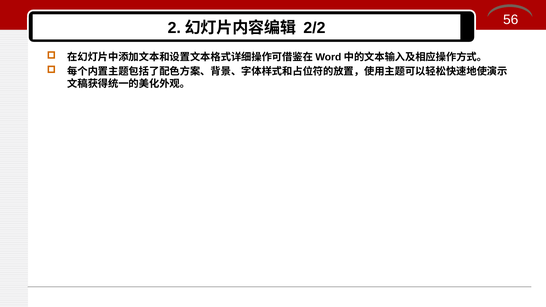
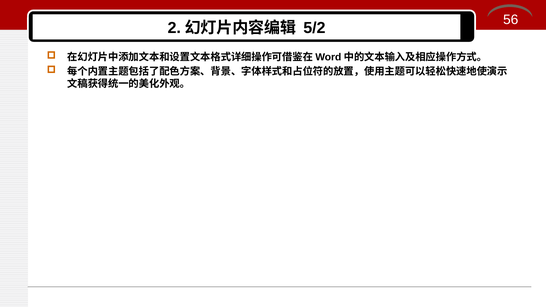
2/2: 2/2 -> 5/2
